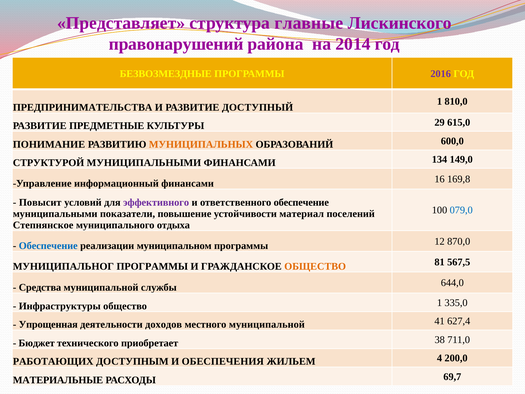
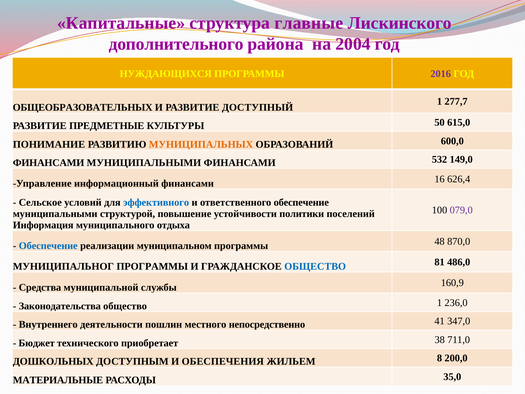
Представляет: Представляет -> Капитальные
правонарушений: правонарушений -> дополнительного
2014: 2014 -> 2004
БЕЗВОЗМЕЗДНЫЕ: БЕЗВОЗМЕЗДНЫЕ -> НУЖДАЮЩИХСЯ
810,0: 810,0 -> 277,7
ПРЕДПРИНИМАТЕЛЬСТВА: ПРЕДПРИНИМАТЕЛЬСТВА -> ОБЩЕОБРАЗОВАТЕЛЬНЫХ
29: 29 -> 50
СТРУКТУРОЙ at (49, 163): СТРУКТУРОЙ -> ФИНАНСАМИ
134: 134 -> 532
169,8: 169,8 -> 626,4
Повысит: Повысит -> Сельское
эффективного colour: purple -> blue
079,0 colour: blue -> purple
показатели: показатели -> структурой
материал: материал -> политики
Степнянское: Степнянское -> Информация
12: 12 -> 48
ОБЩЕСТВО at (315, 266) colour: orange -> blue
567,5: 567,5 -> 486,0
644,0: 644,0 -> 160,9
Инфраструктуры: Инфраструктуры -> Законодательства
335,0: 335,0 -> 236,0
Упрощенная: Упрощенная -> Внутреннего
доходов: доходов -> пошлин
местного муниципальной: муниципальной -> непосредственно
627,4: 627,4 -> 347,0
РАБОТАЮЩИХ: РАБОТАЮЩИХ -> ДОШКОЛЬНЫХ
4: 4 -> 8
69,7: 69,7 -> 35,0
